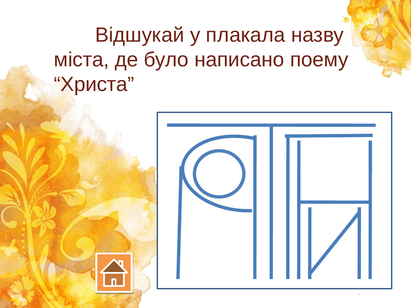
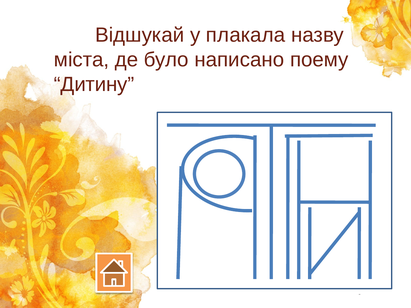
Христа: Христа -> Дитину
